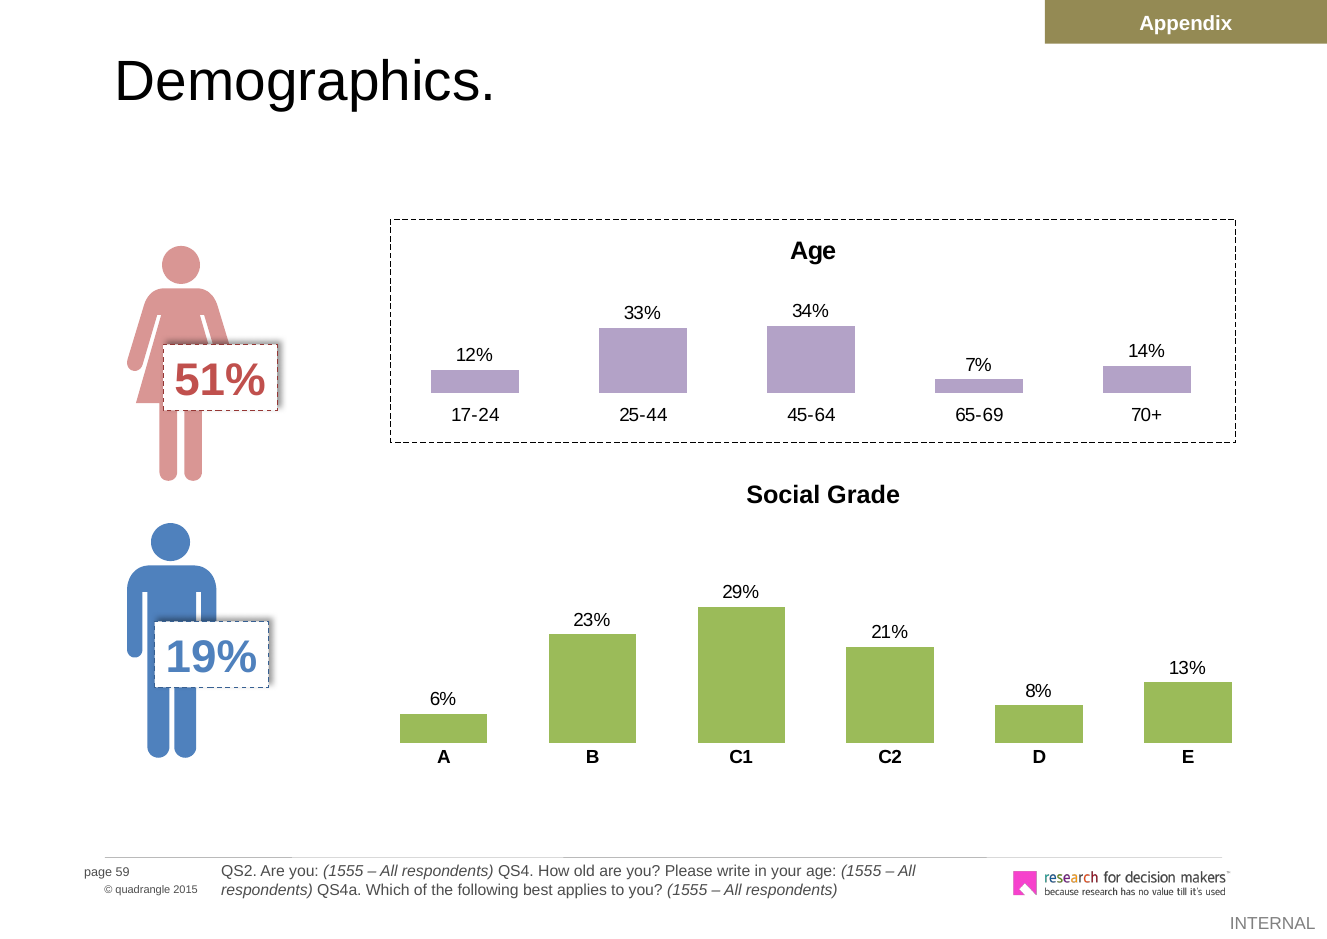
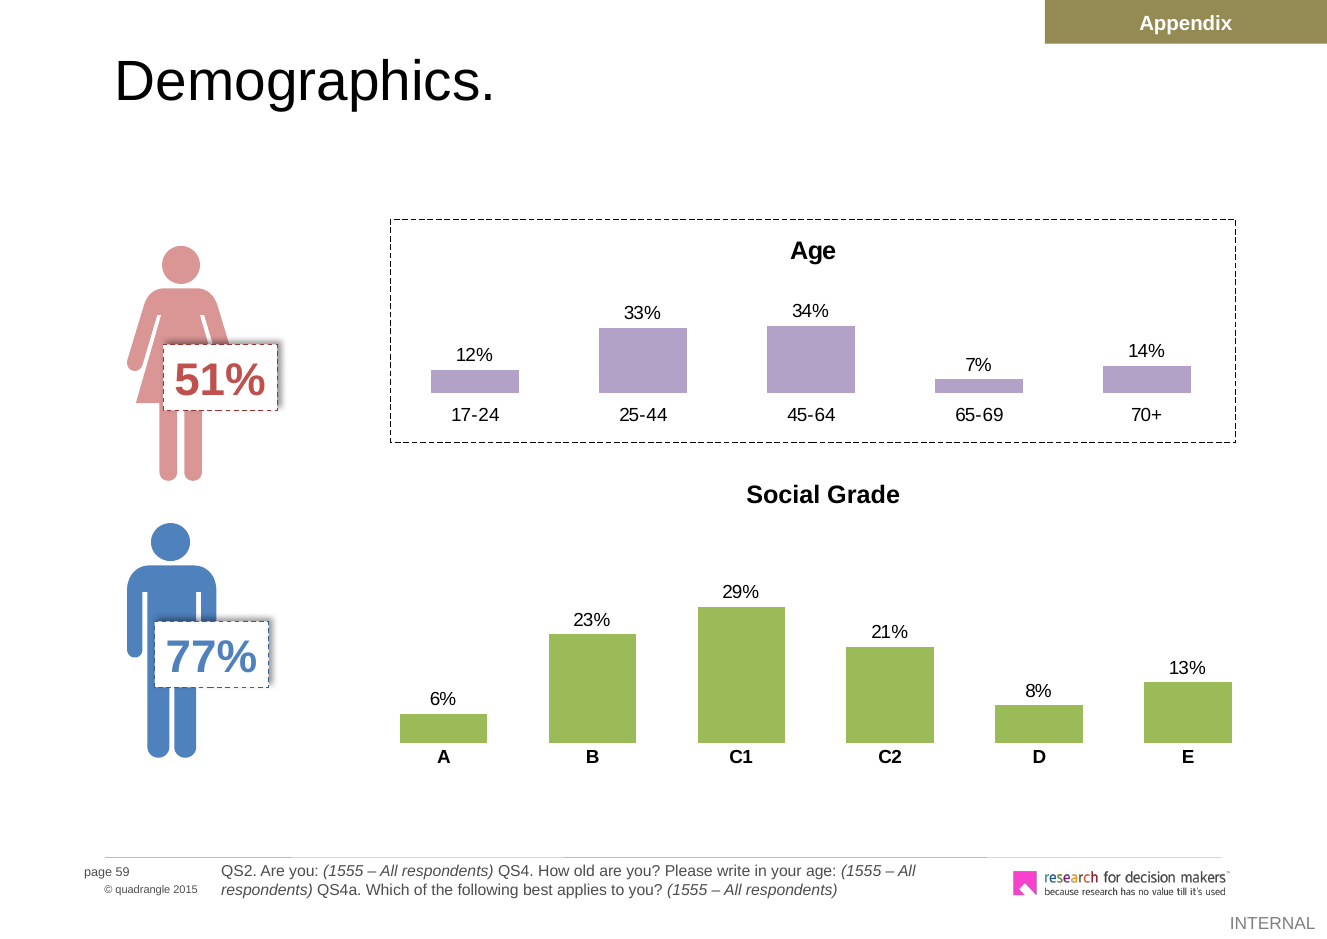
19%: 19% -> 77%
